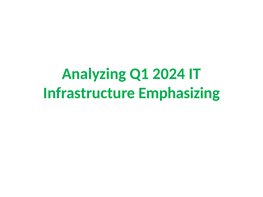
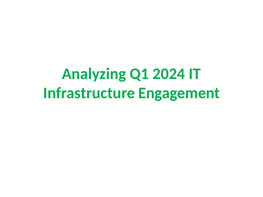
Emphasizing: Emphasizing -> Engagement
